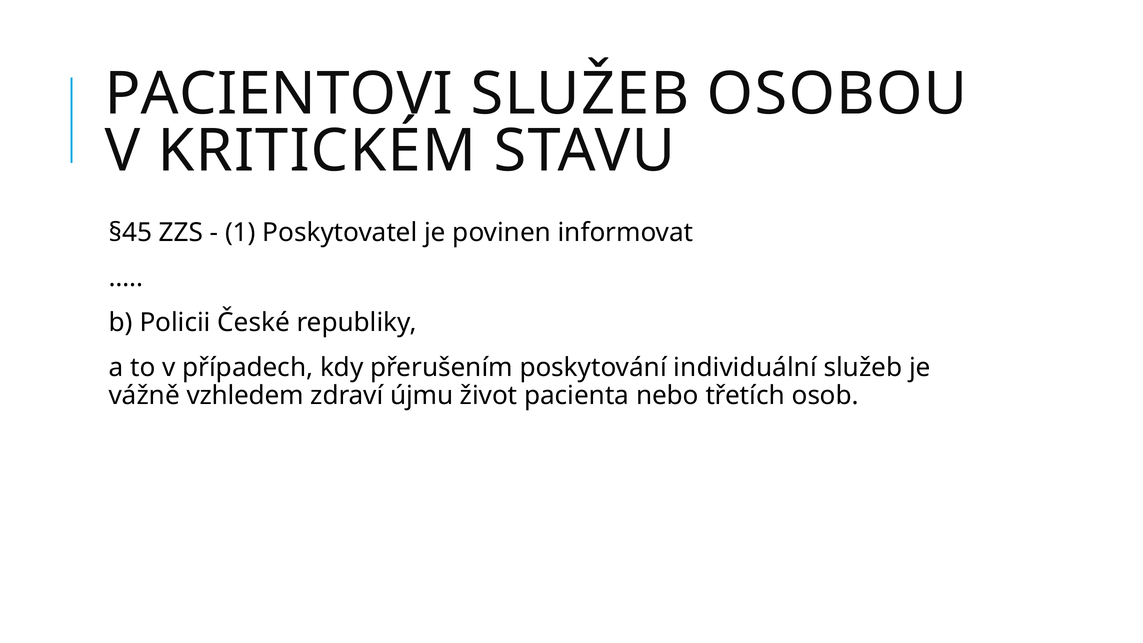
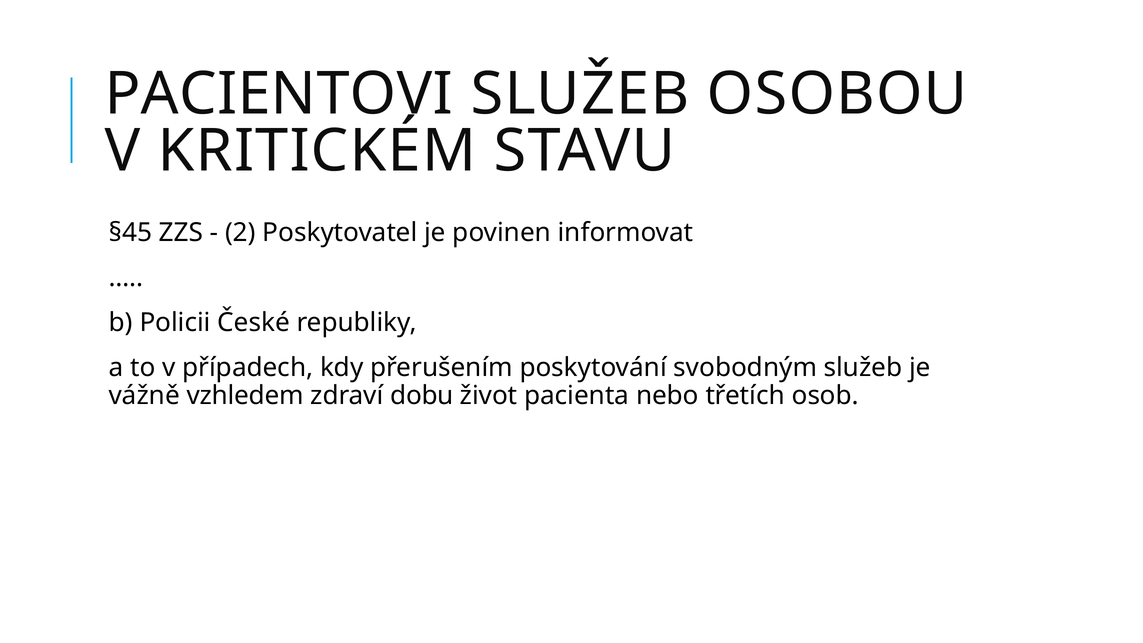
1: 1 -> 2
individuální: individuální -> svobodným
újmu: újmu -> dobu
